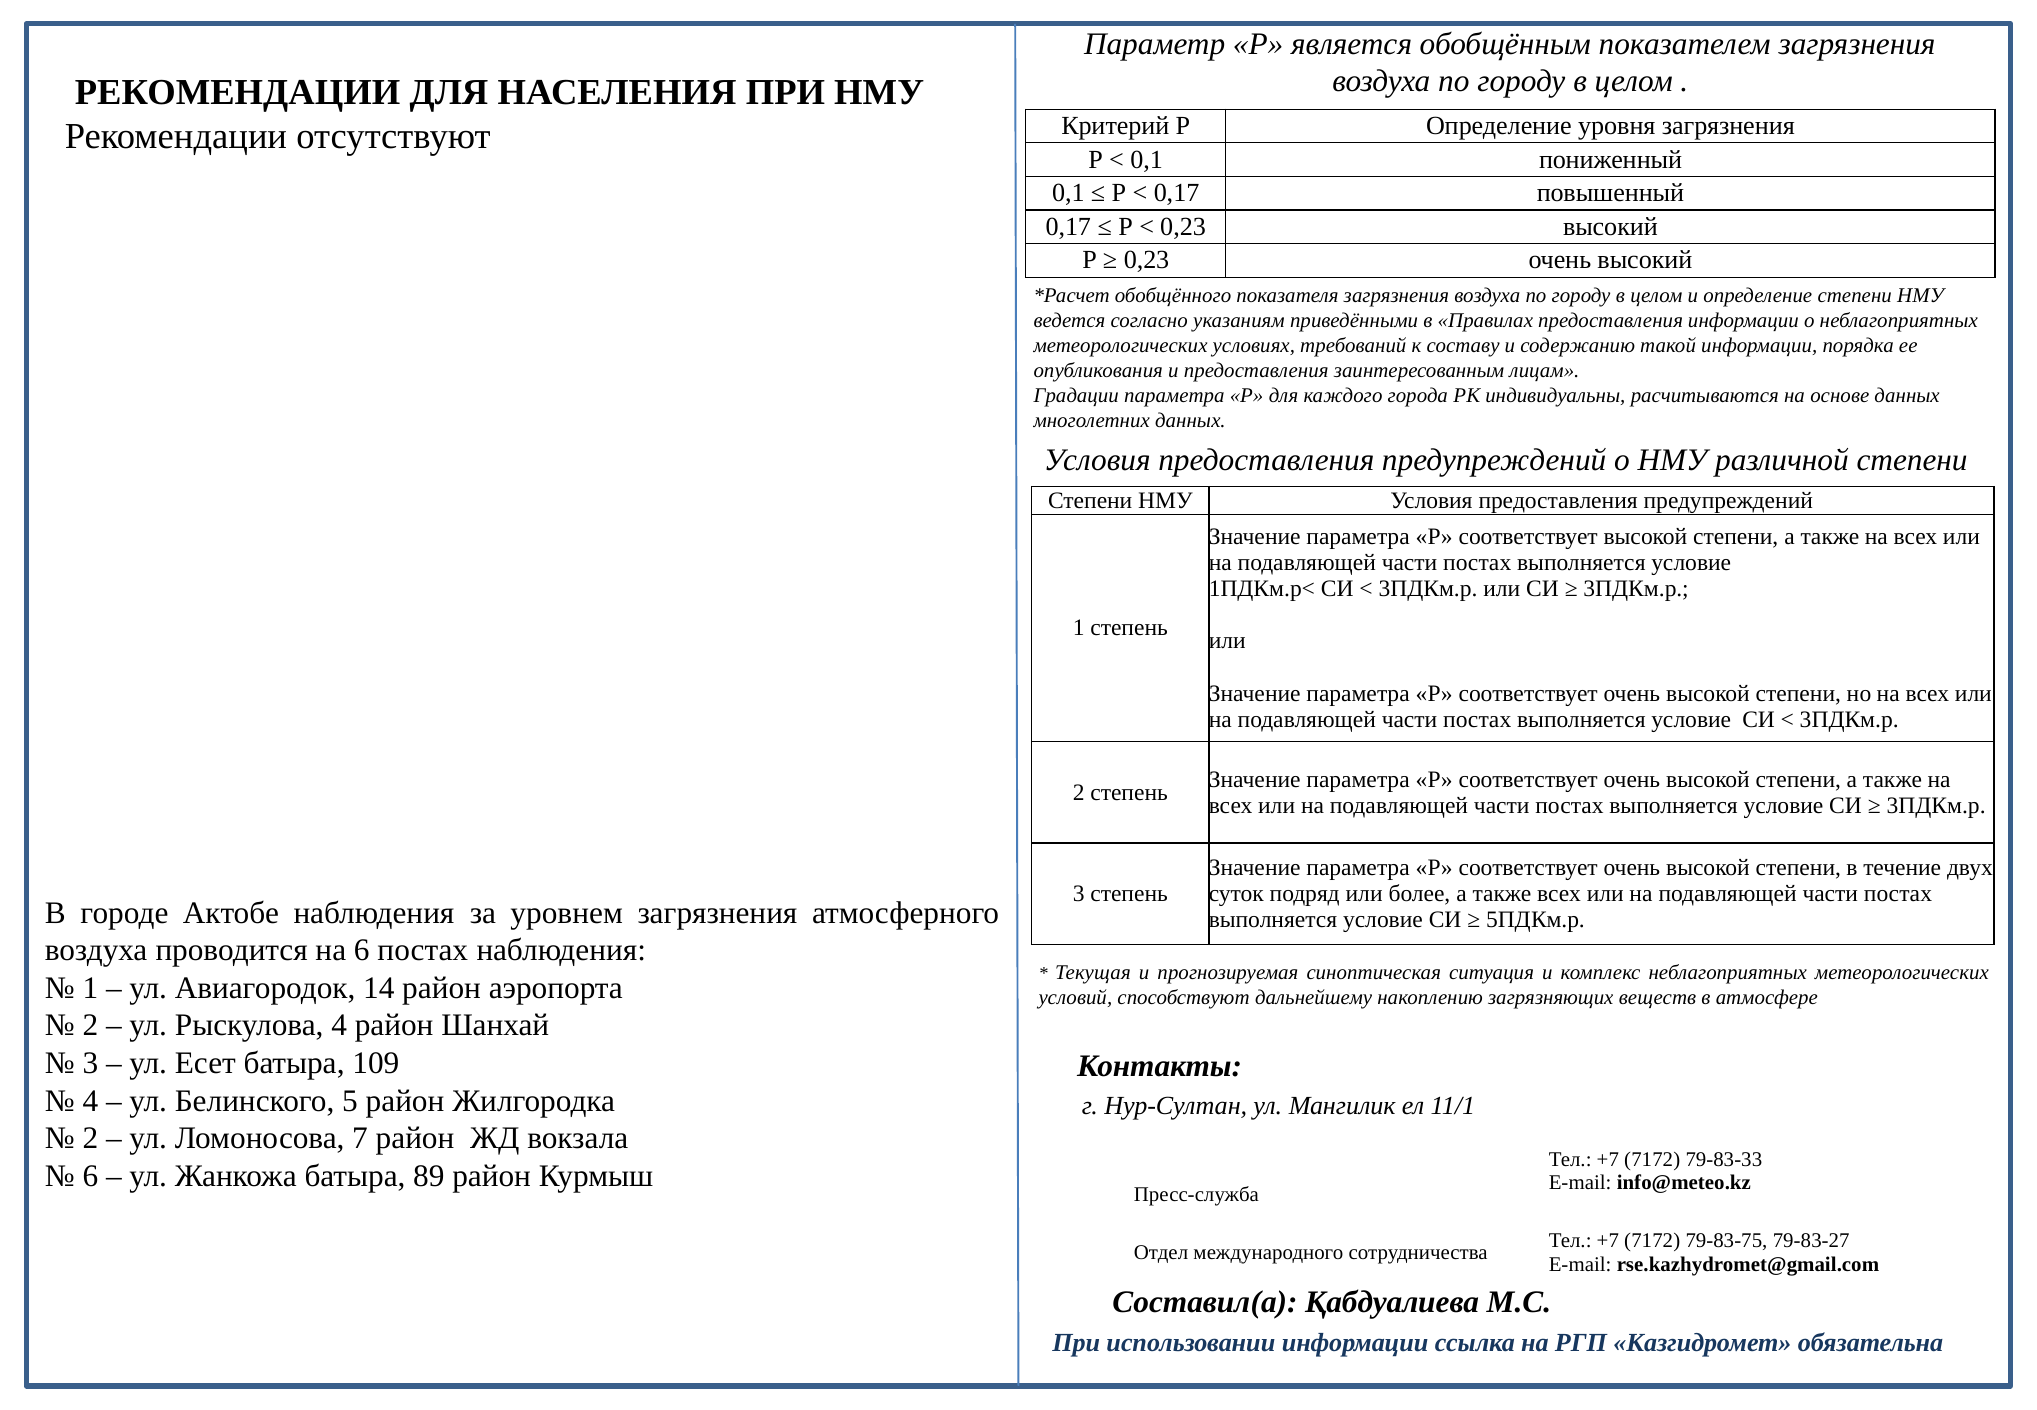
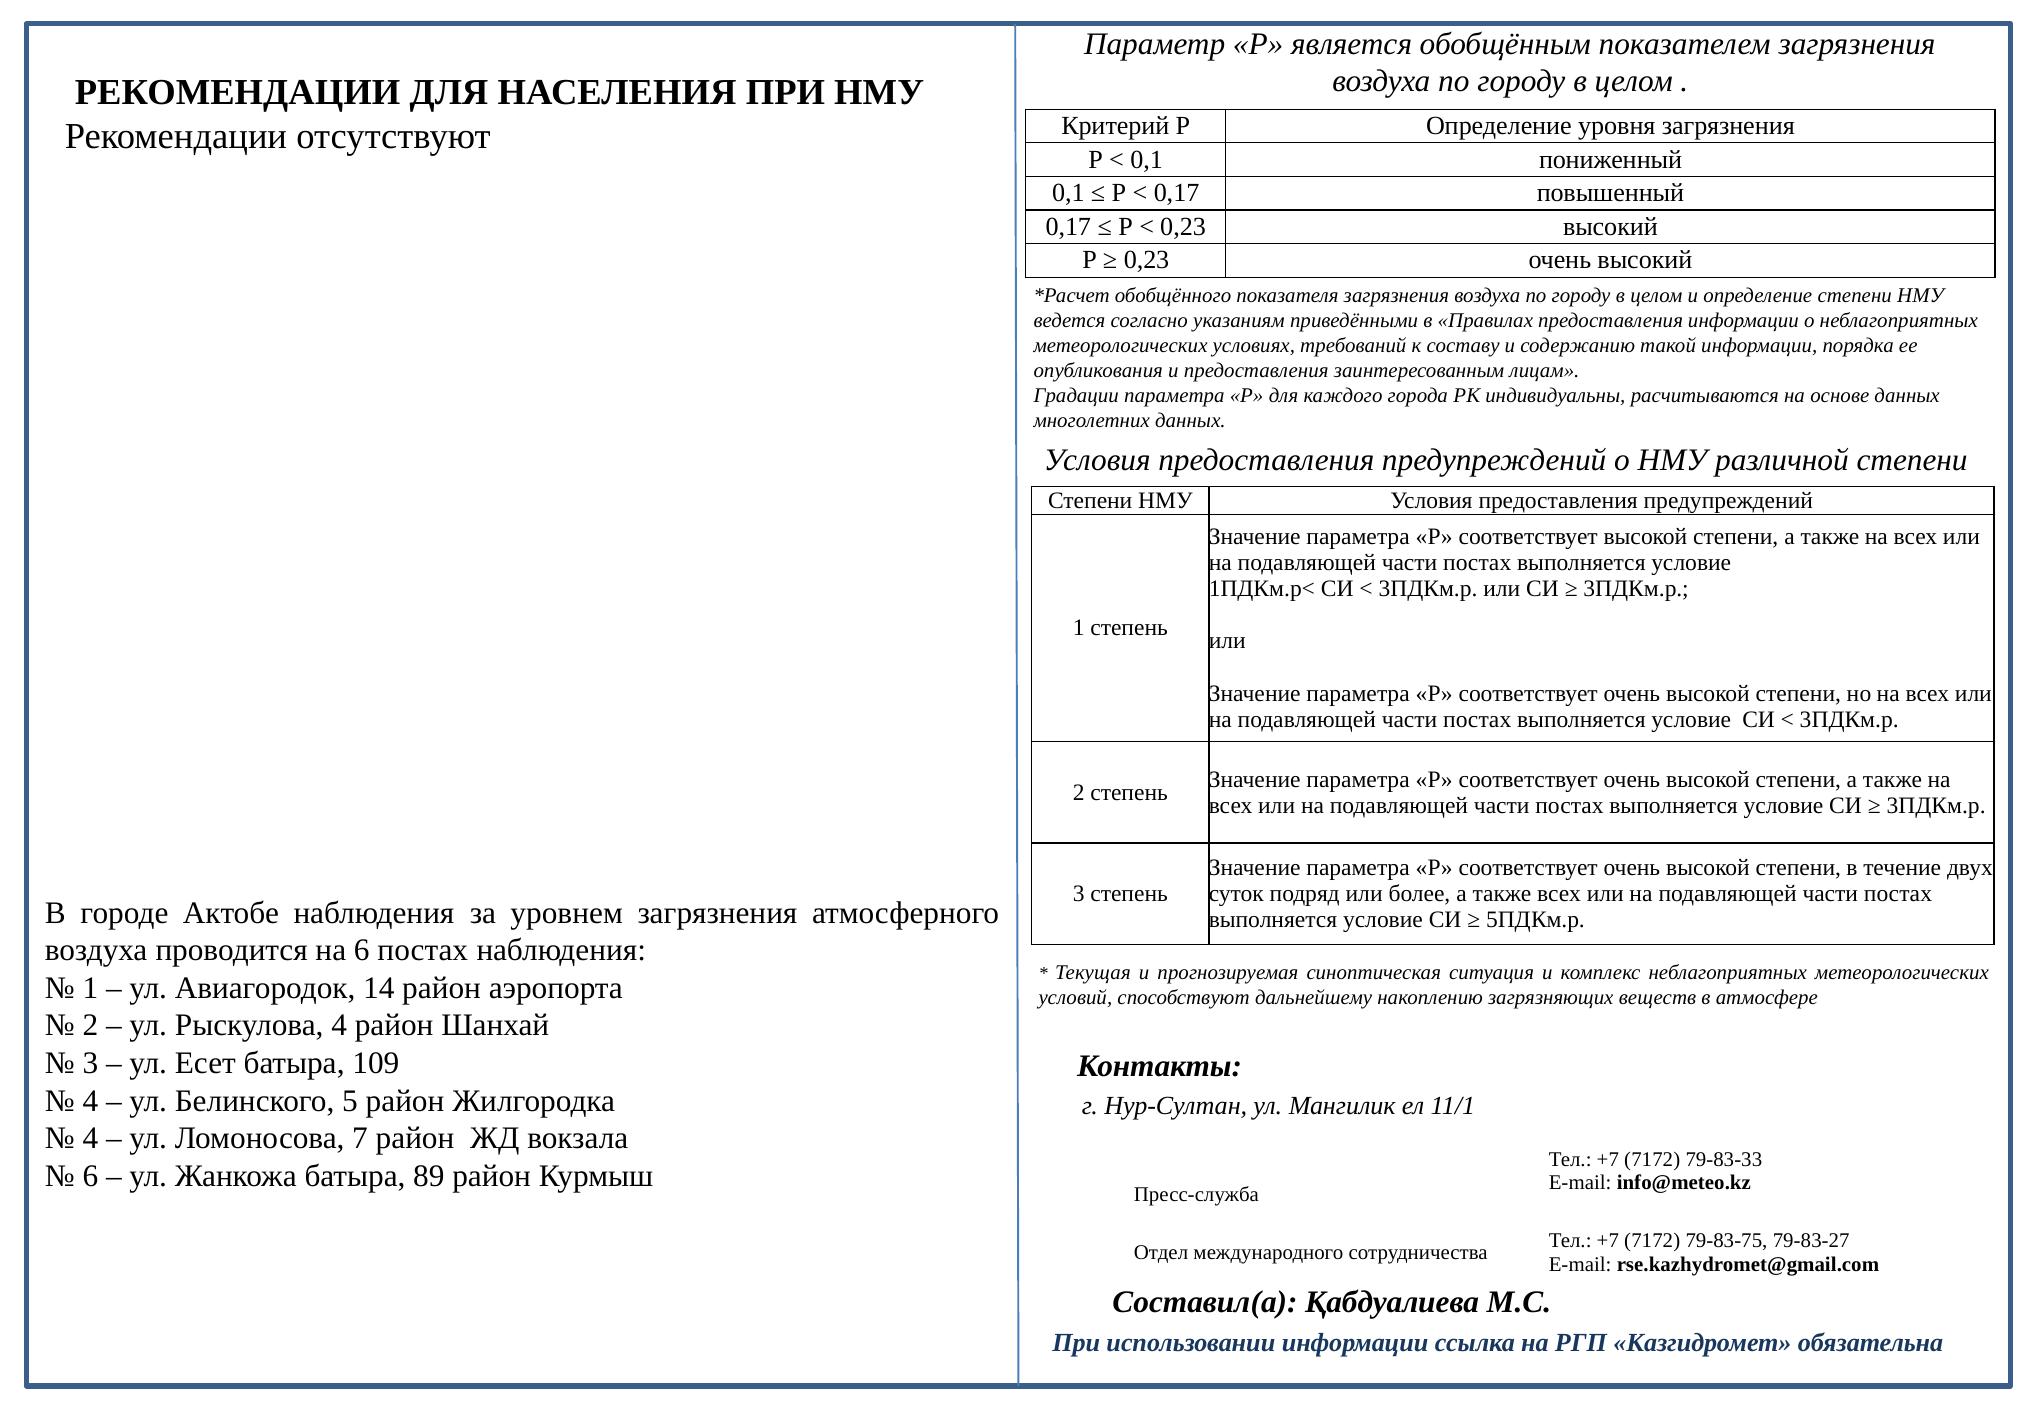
2 at (90, 1139): 2 -> 4
